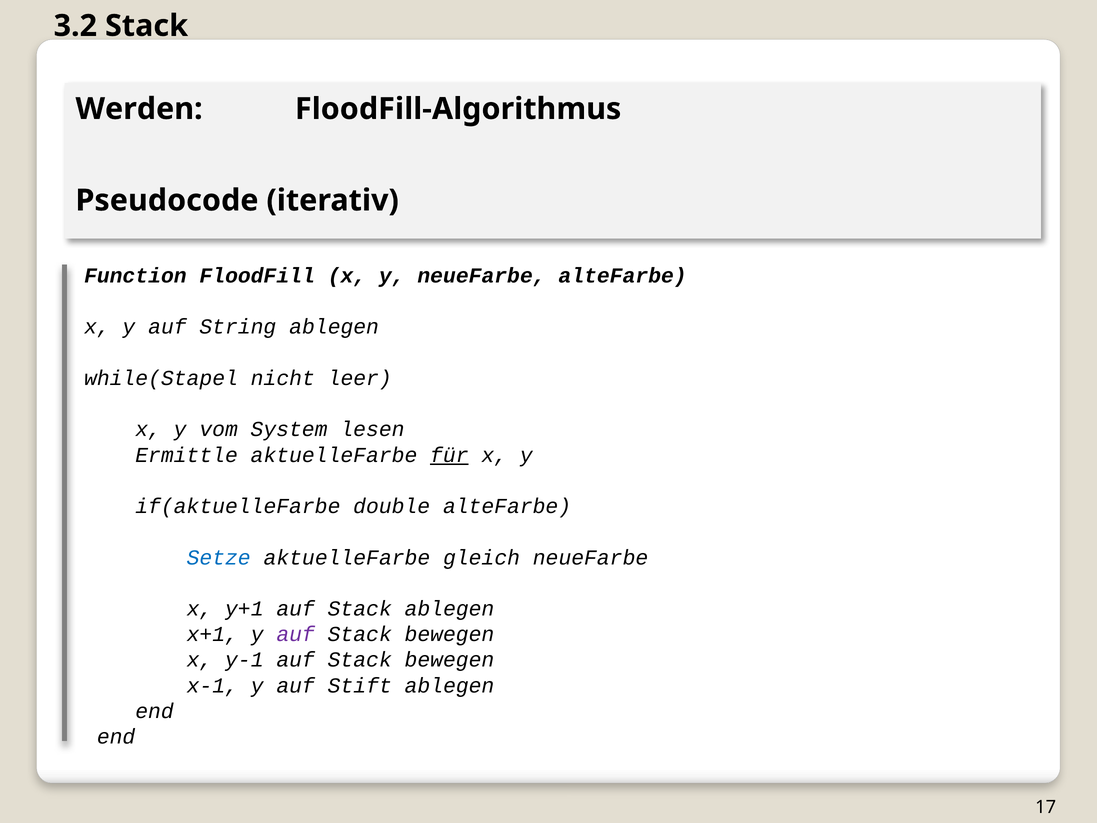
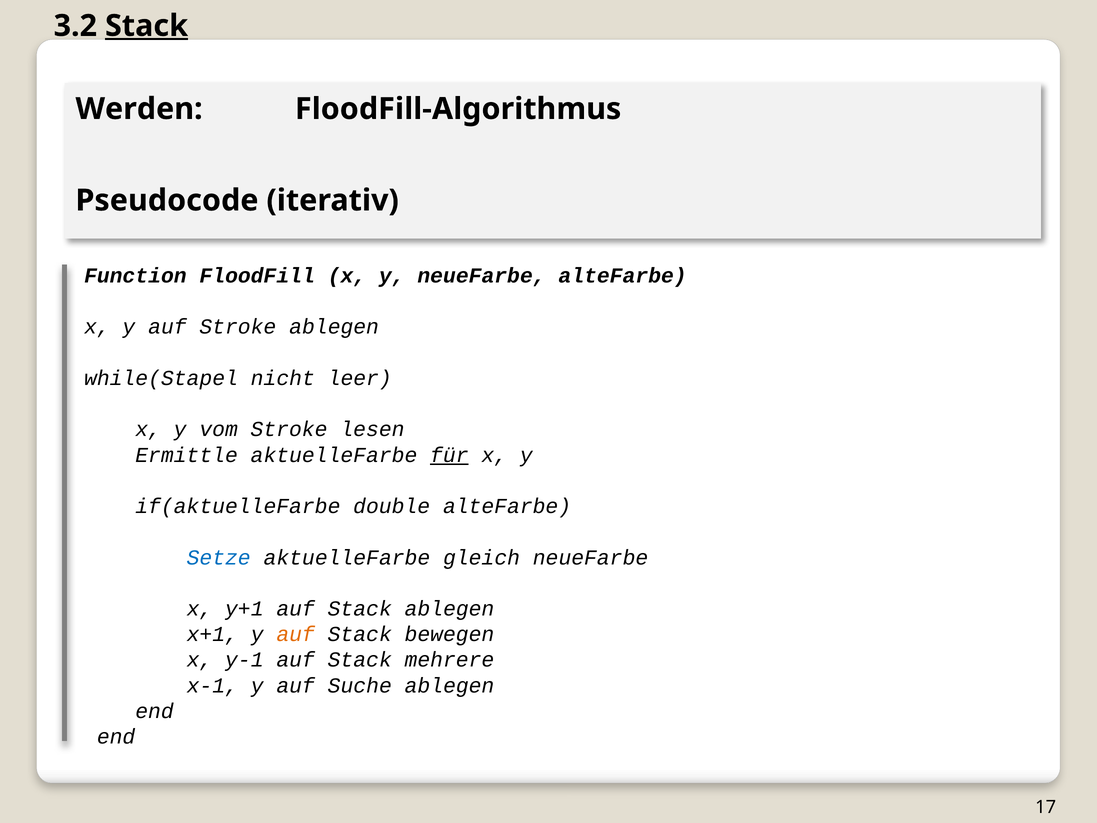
Stack at (147, 26) underline: none -> present
auf String: String -> Stroke
vom System: System -> Stroke
auf at (296, 634) colour: purple -> orange
y-1 auf Stack bewegen: bewegen -> mehrere
Stift: Stift -> Suche
